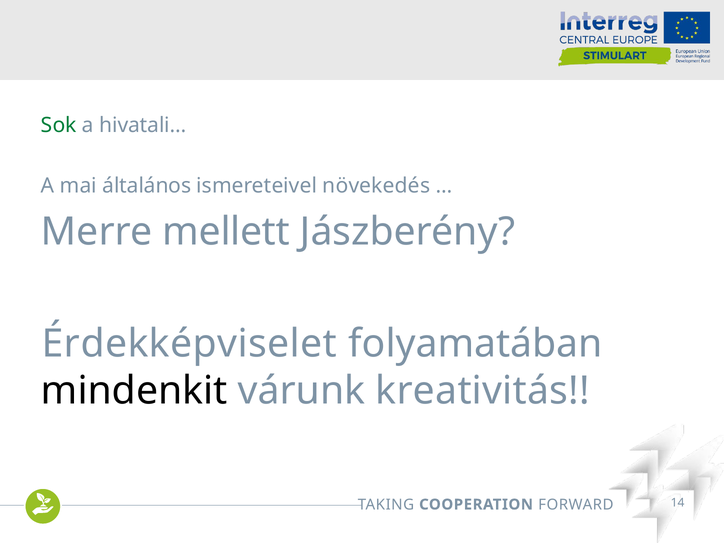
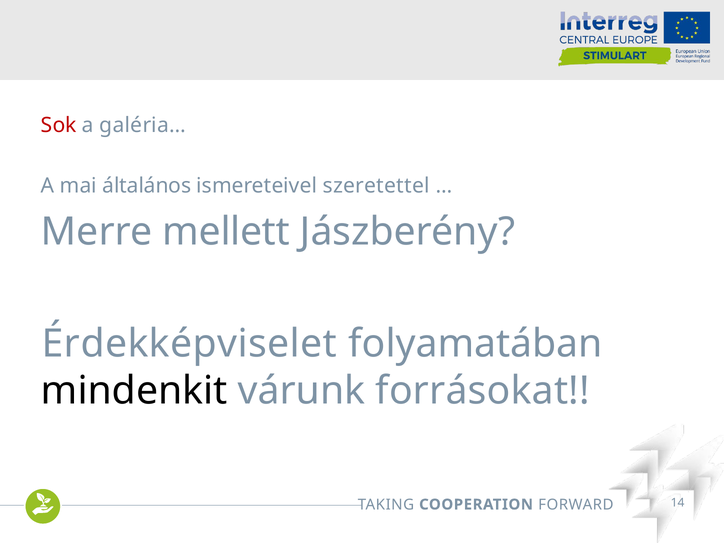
Sok colour: green -> red
hivatali…: hivatali… -> galéria…
növekedés: növekedés -> szeretettel
kreativitás: kreativitás -> forrásokat
